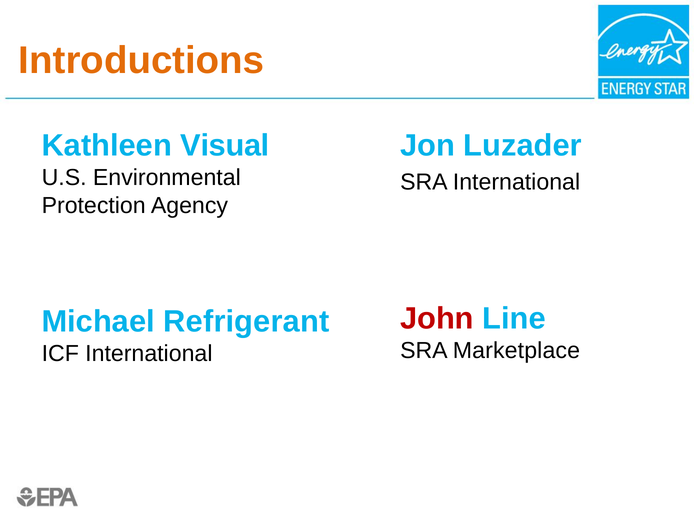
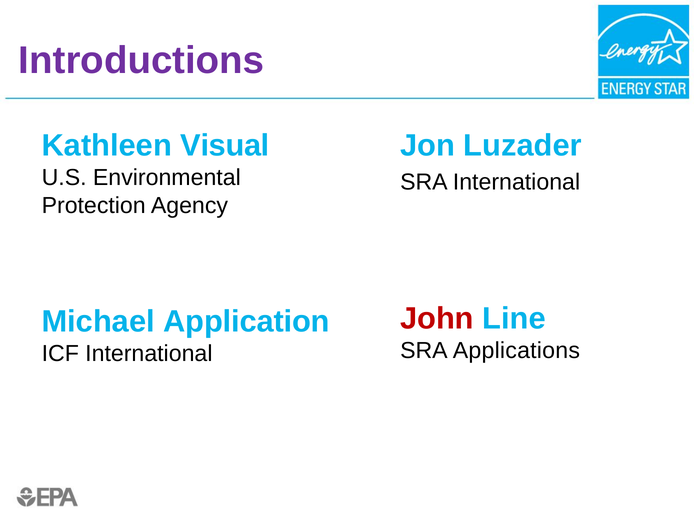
Introductions colour: orange -> purple
Refrigerant: Refrigerant -> Application
Marketplace: Marketplace -> Applications
